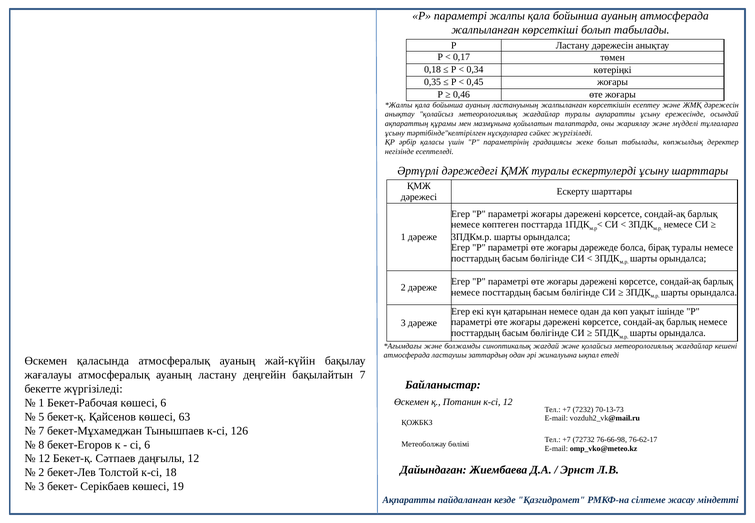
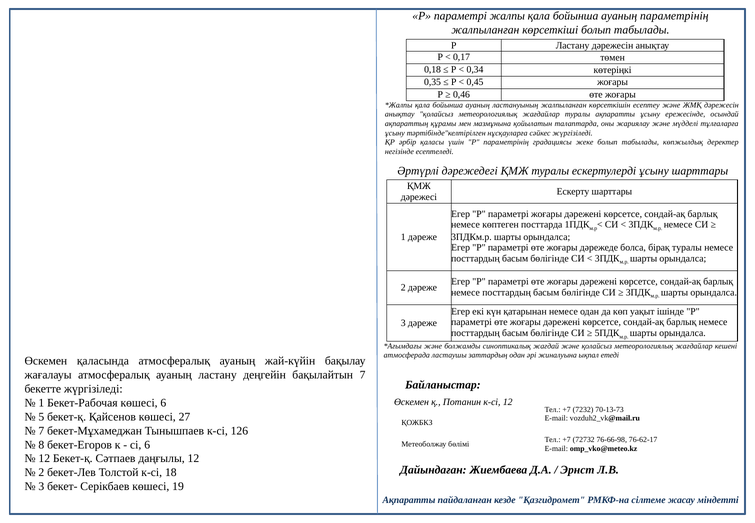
ауаның атмосферада: атмосферада -> параметрінің
63: 63 -> 27
